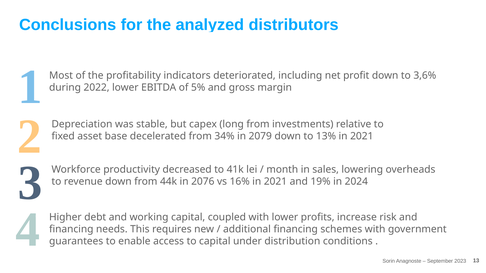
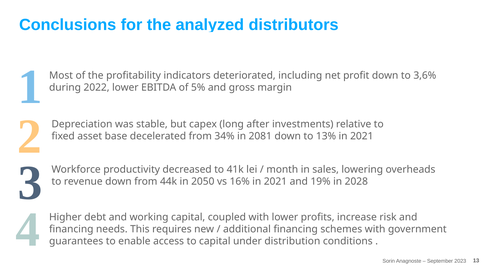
long from: from -> after
2079: 2079 -> 2081
2076: 2076 -> 2050
2024: 2024 -> 2028
